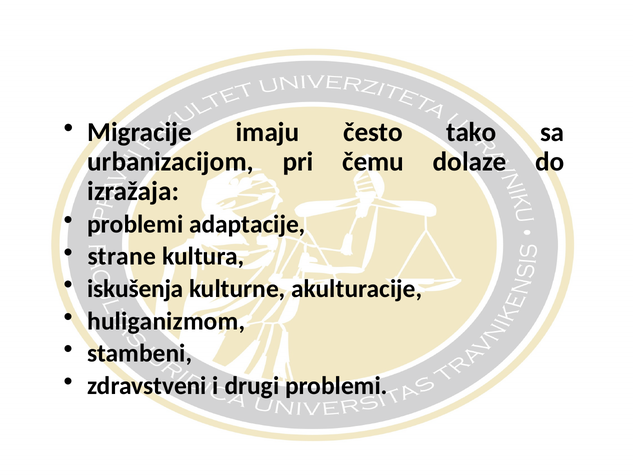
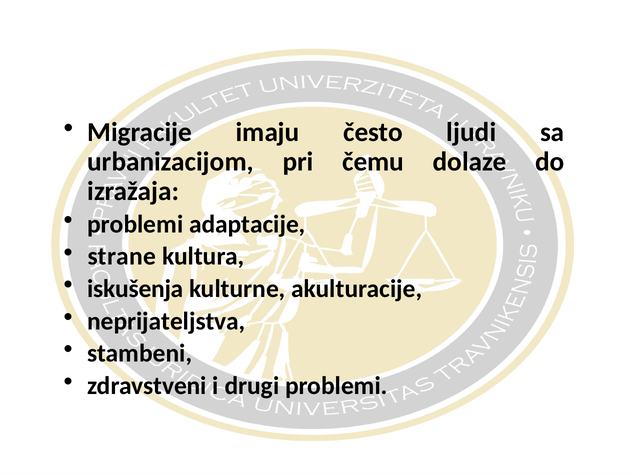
tako: tako -> ljudi
huliganizmom: huliganizmom -> neprijateljstva
